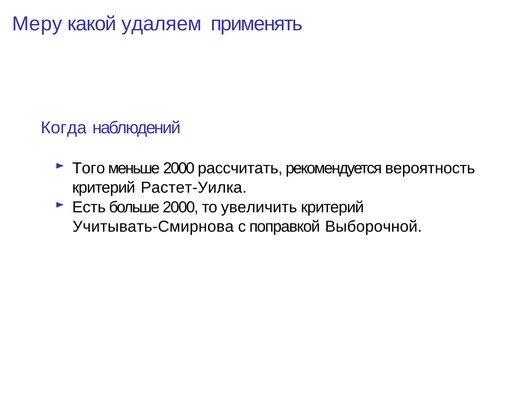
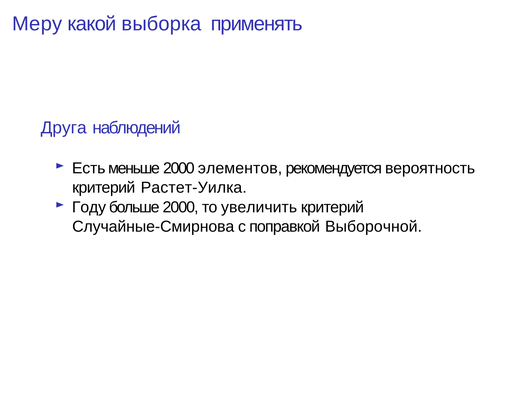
удаляем: удаляем -> выборка
Когда: Когда -> Друга
Того: Того -> Есть
рассчитать: рассчитать -> элементов
Есть: Есть -> Году
Учитывать-Смирнова: Учитывать-Смирнова -> Случайные-Смирнова
